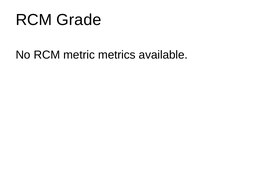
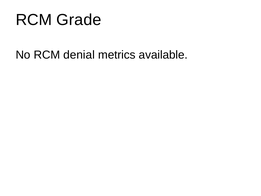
metric: metric -> denial
